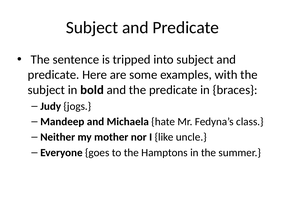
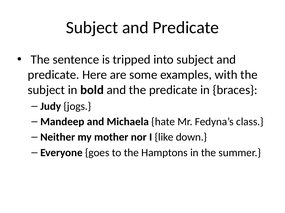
uncle: uncle -> down
